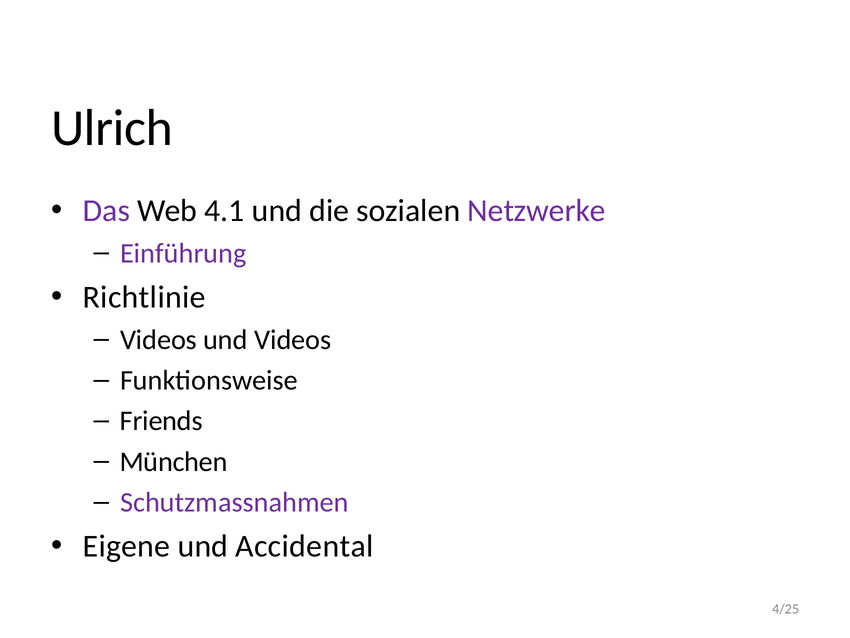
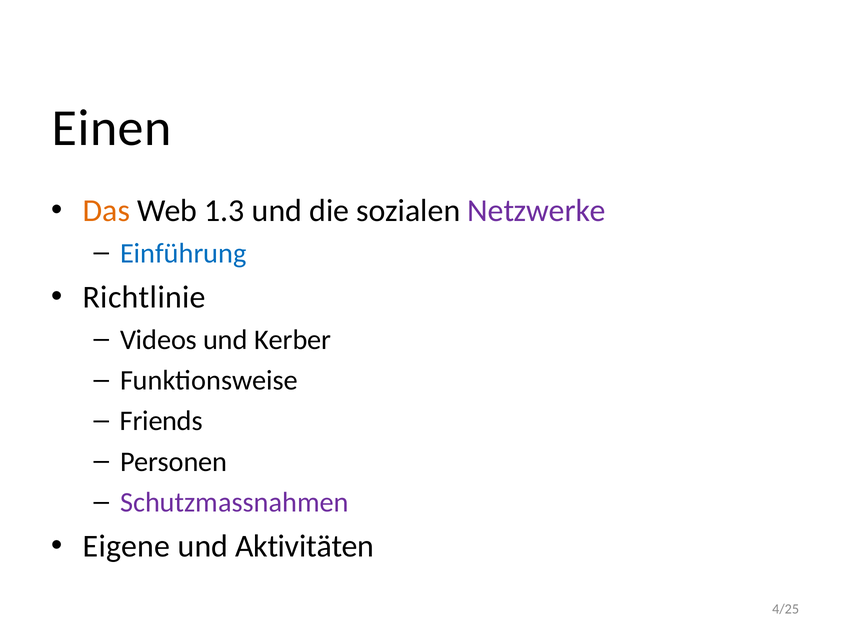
Ulrich: Ulrich -> Einen
Das colour: purple -> orange
4.1: 4.1 -> 1.3
Einführung colour: purple -> blue
und Videos: Videos -> Kerber
München: München -> Personen
Accidental: Accidental -> Aktivitäten
